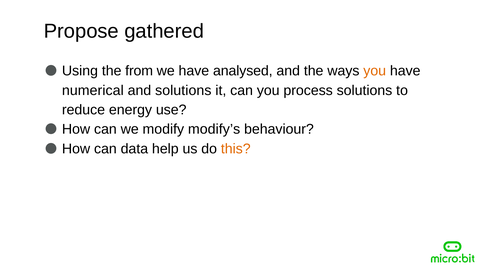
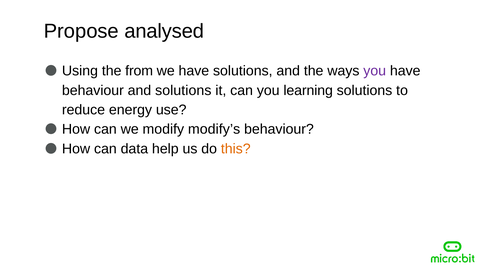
gathered: gathered -> analysed
have analysed: analysed -> solutions
you at (375, 71) colour: orange -> purple
numerical at (93, 90): numerical -> behaviour
process: process -> learning
